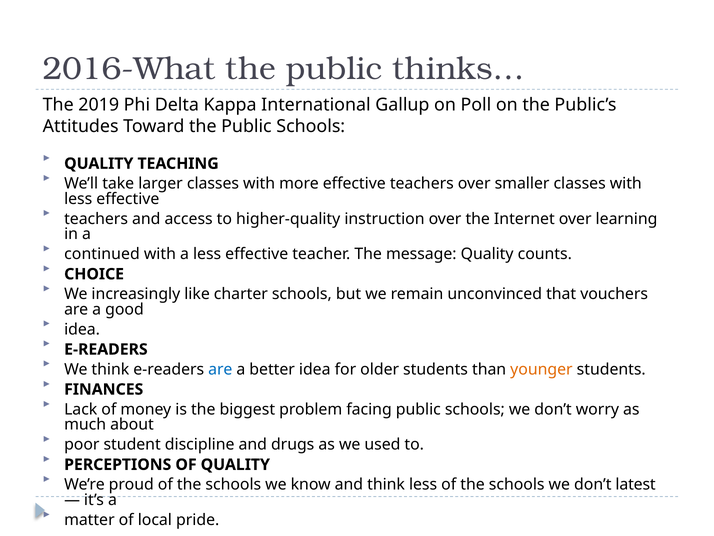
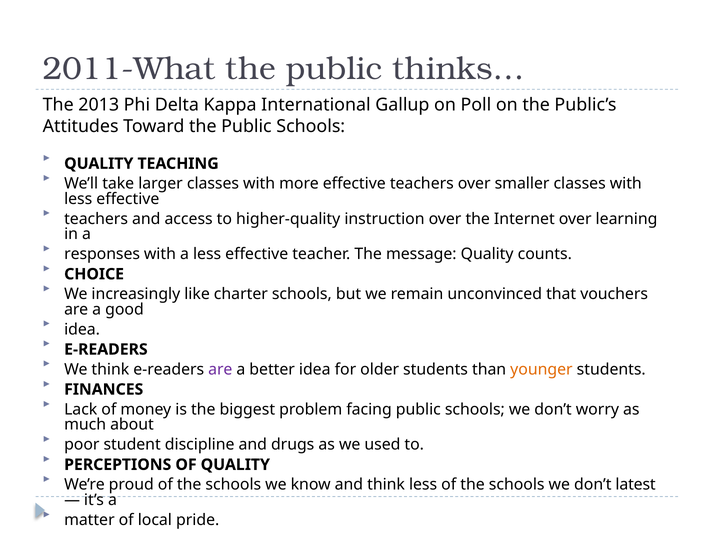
2016-What: 2016-What -> 2011-What
2019: 2019 -> 2013
continued: continued -> responses
are at (220, 369) colour: blue -> purple
